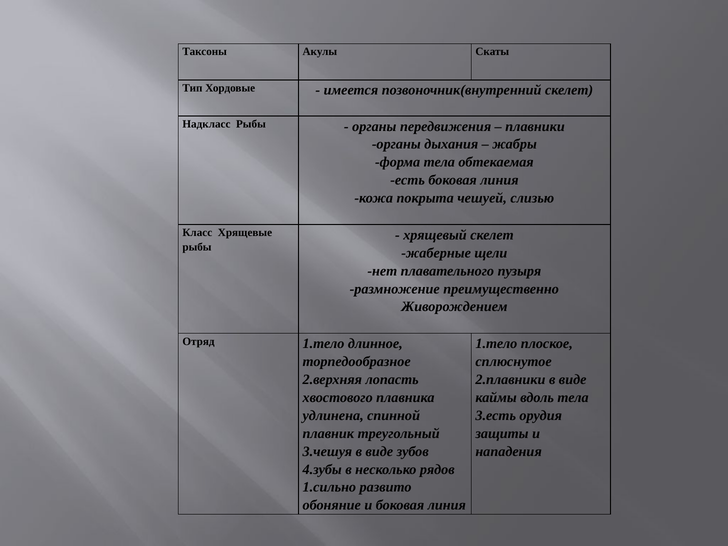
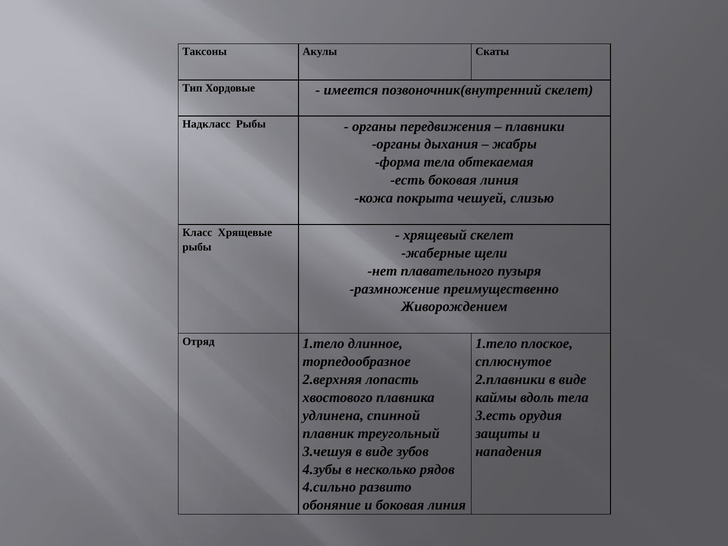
1.сильно: 1.сильно -> 4.сильно
